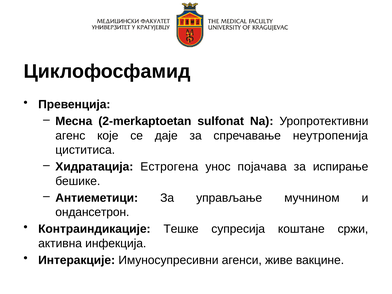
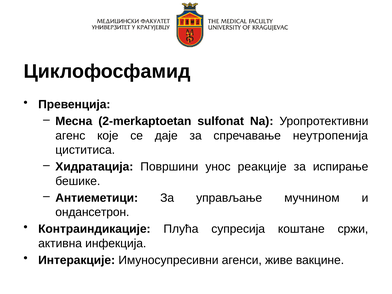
Естрогена: Естрогена -> Површини
појачава: појачава -> реакције
Тешке: Тешке -> Плућа
